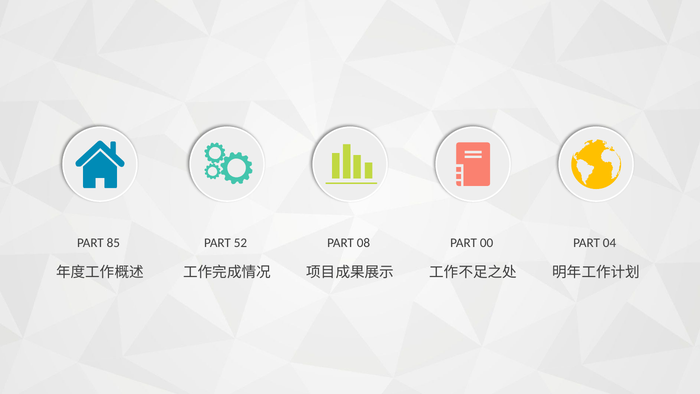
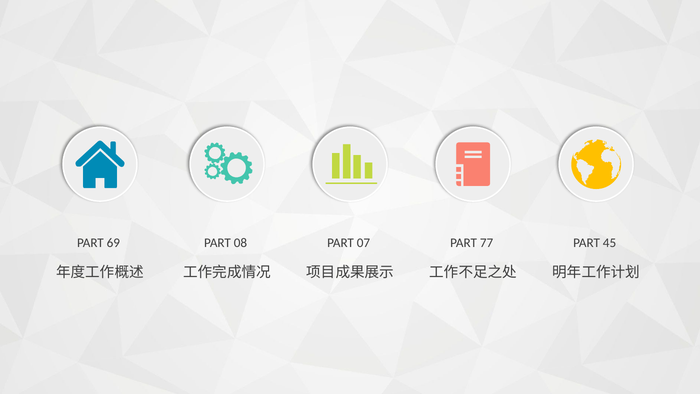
85: 85 -> 69
52: 52 -> 08
08: 08 -> 07
00: 00 -> 77
04: 04 -> 45
